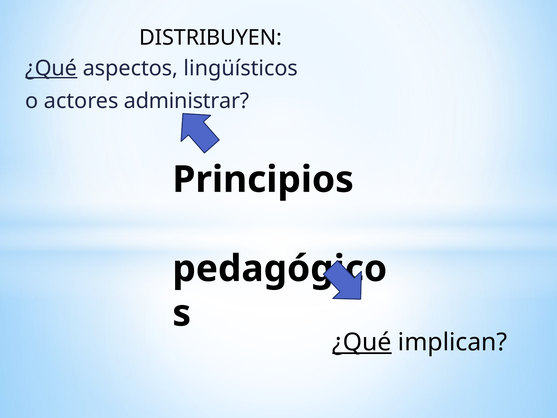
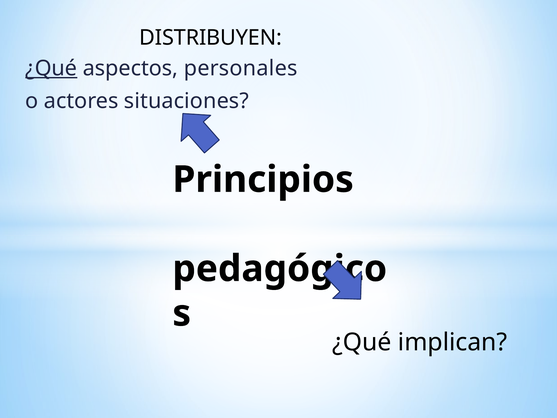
lingüísticos: lingüísticos -> personales
administrar: administrar -> situaciones
¿Qué at (362, 342) underline: present -> none
